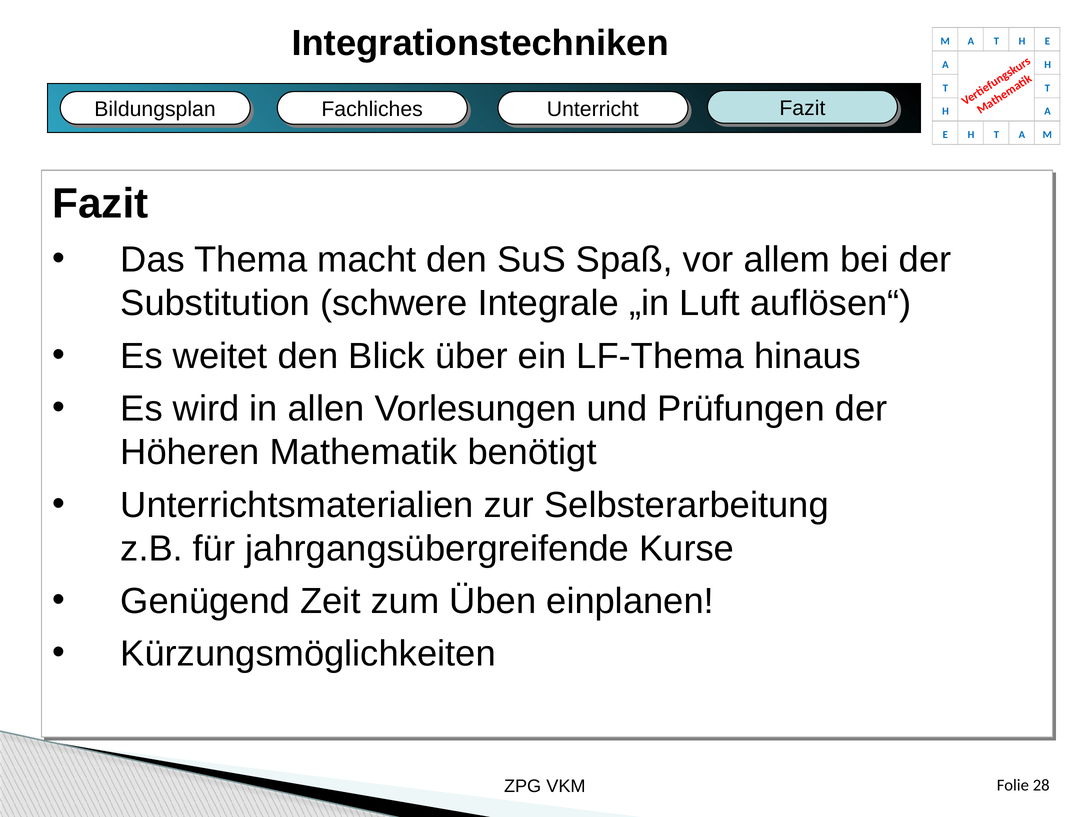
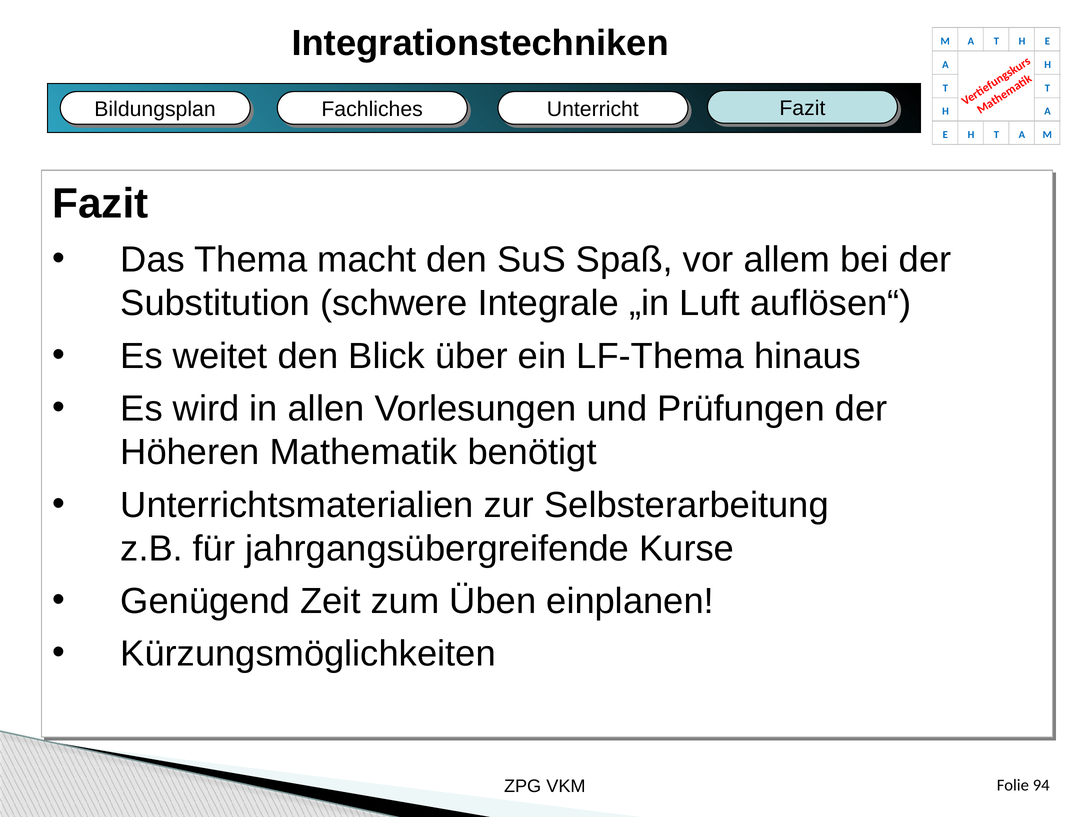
28: 28 -> 94
